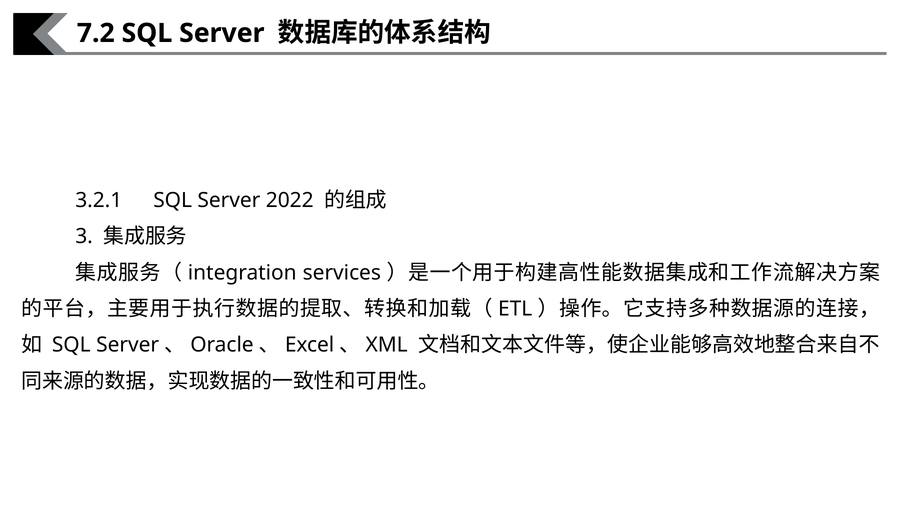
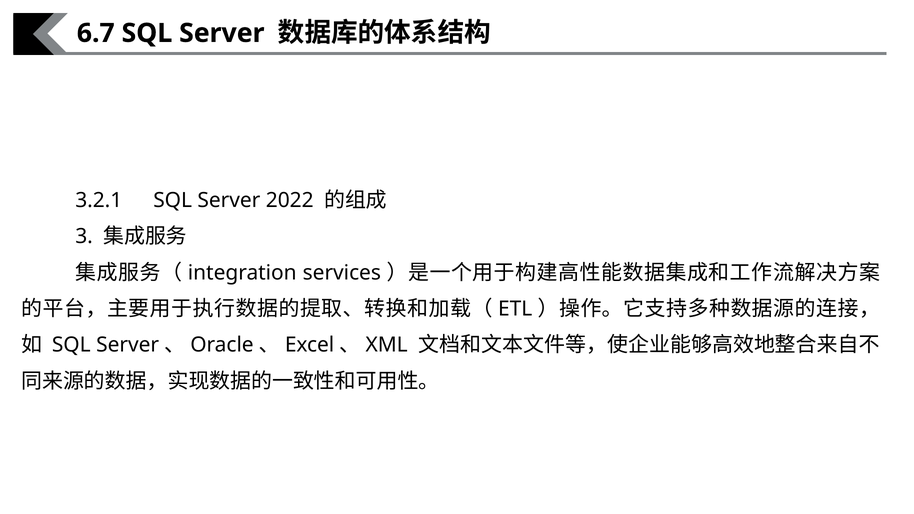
7.2: 7.2 -> 6.7
